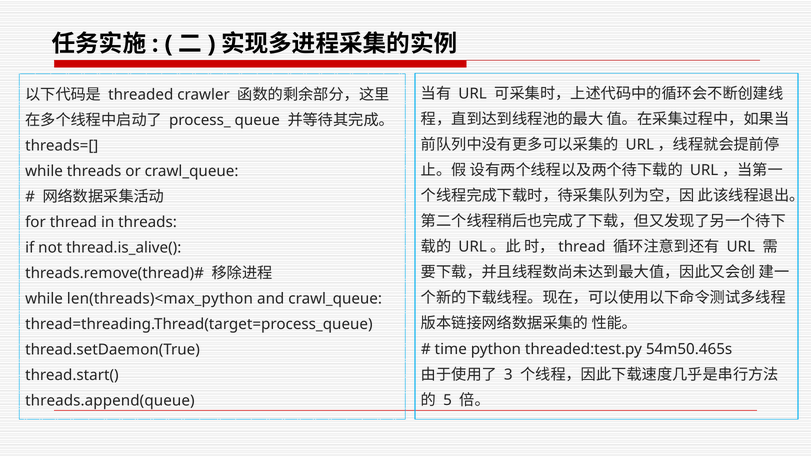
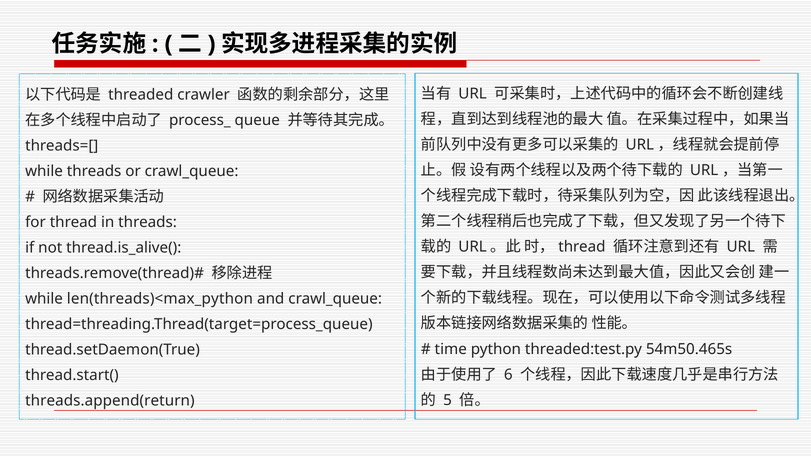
3: 3 -> 6
threads.append(queue: threads.append(queue -> threads.append(return
